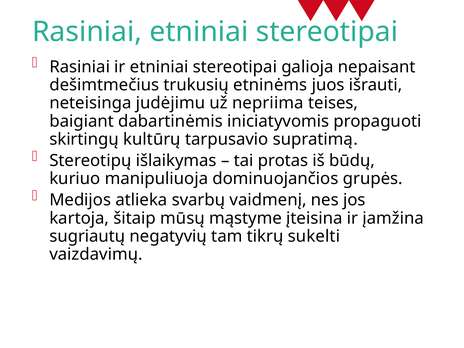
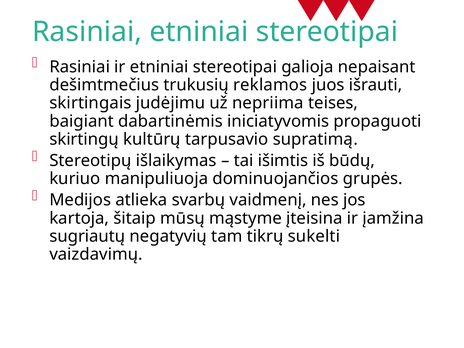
etninėms: etninėms -> reklamos
neteisinga: neteisinga -> skirtingais
protas: protas -> išimtis
